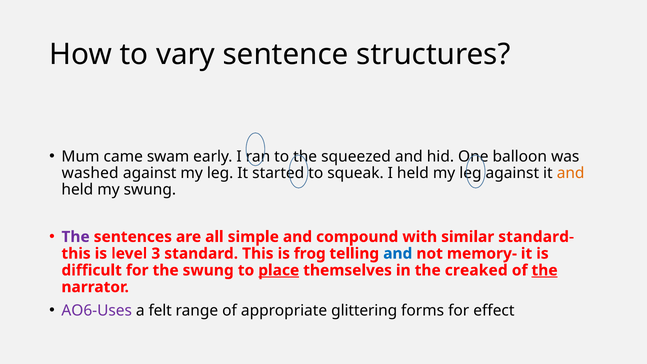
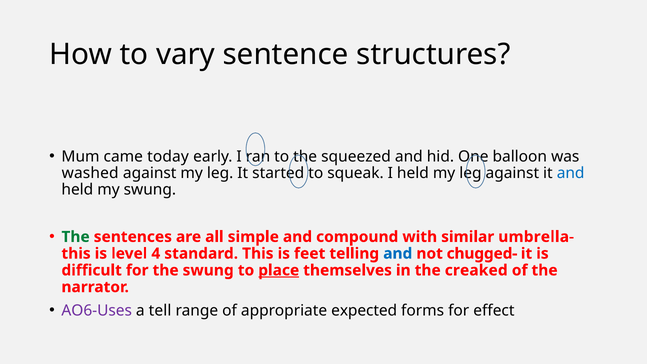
swam: swam -> today
and at (571, 173) colour: orange -> blue
The at (76, 237) colour: purple -> green
standard-: standard- -> umbrella-
3: 3 -> 4
frog: frog -> feet
memory-: memory- -> chugged-
the at (545, 270) underline: present -> none
felt: felt -> tell
glittering: glittering -> expected
